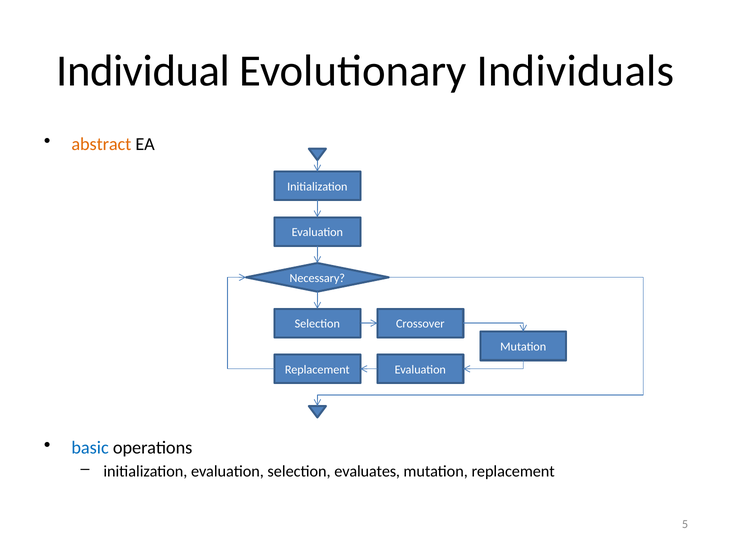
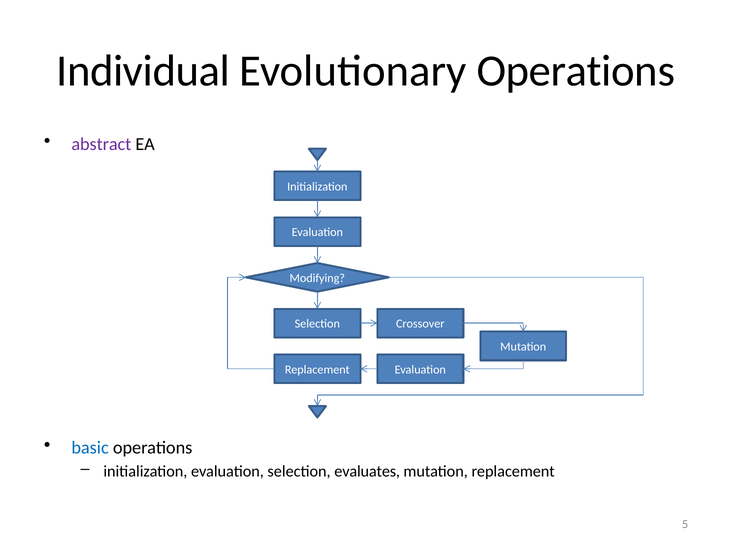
Evolutionary Individuals: Individuals -> Operations
abstract colour: orange -> purple
Necessary: Necessary -> Modifying
